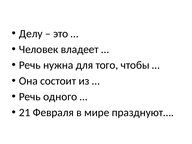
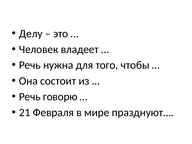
одного: одного -> говорю
